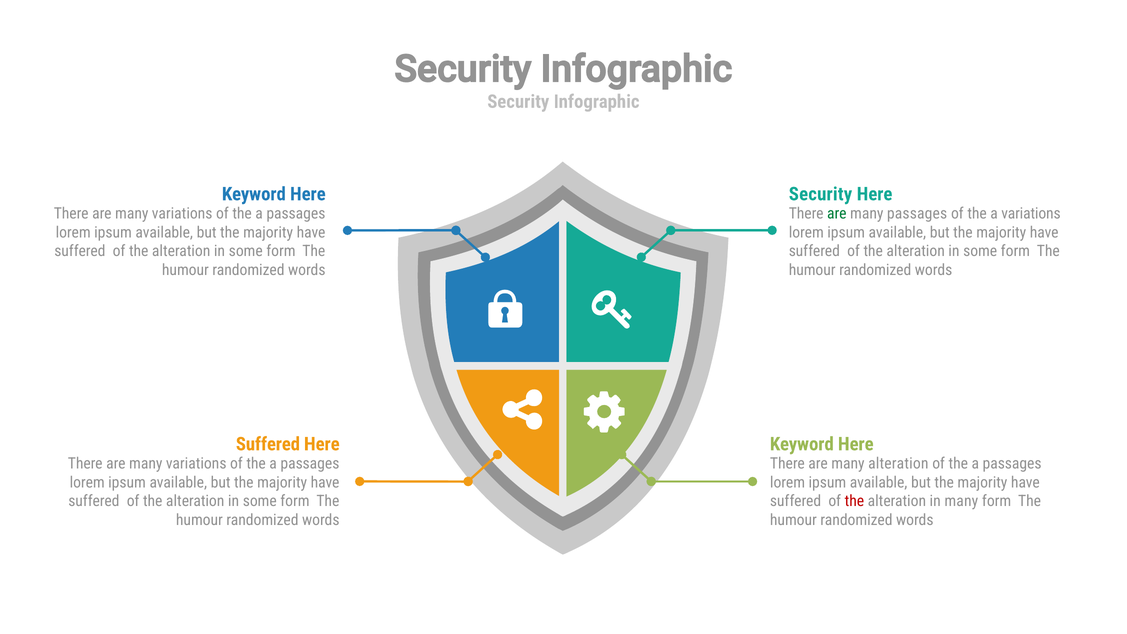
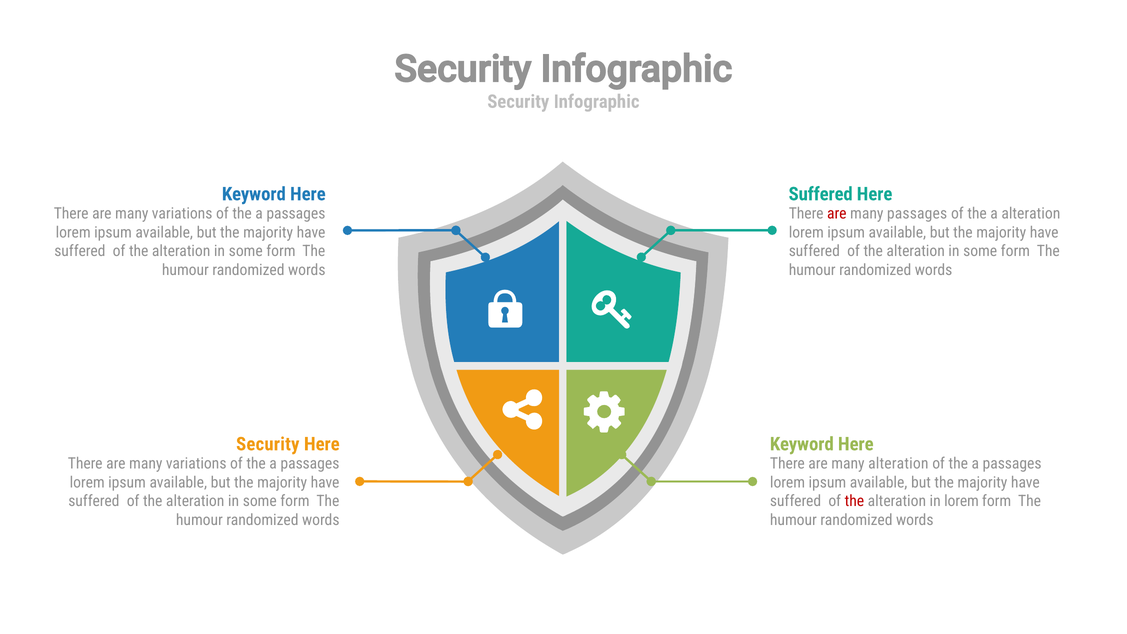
Security at (820, 194): Security -> Suffered
are at (837, 214) colour: green -> red
a variations: variations -> alteration
Suffered at (268, 444): Suffered -> Security
in many: many -> lorem
